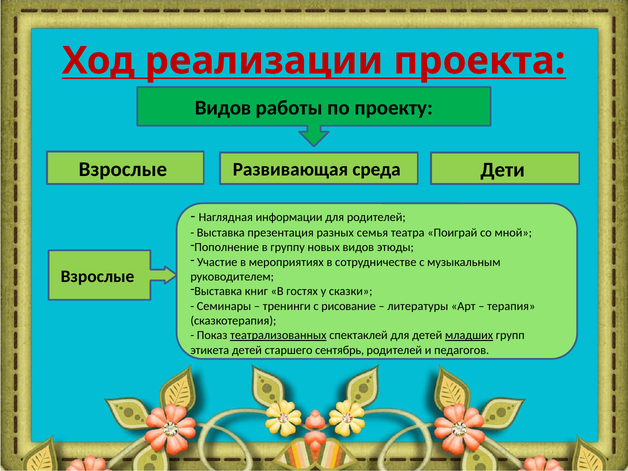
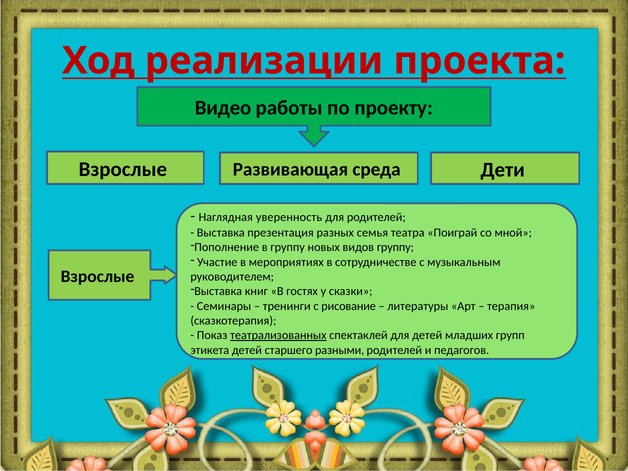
Видов at (223, 108): Видов -> Видео
информации: информации -> уверенность
видов этюды: этюды -> группу
младших underline: present -> none
сентябрь: сентябрь -> разными
